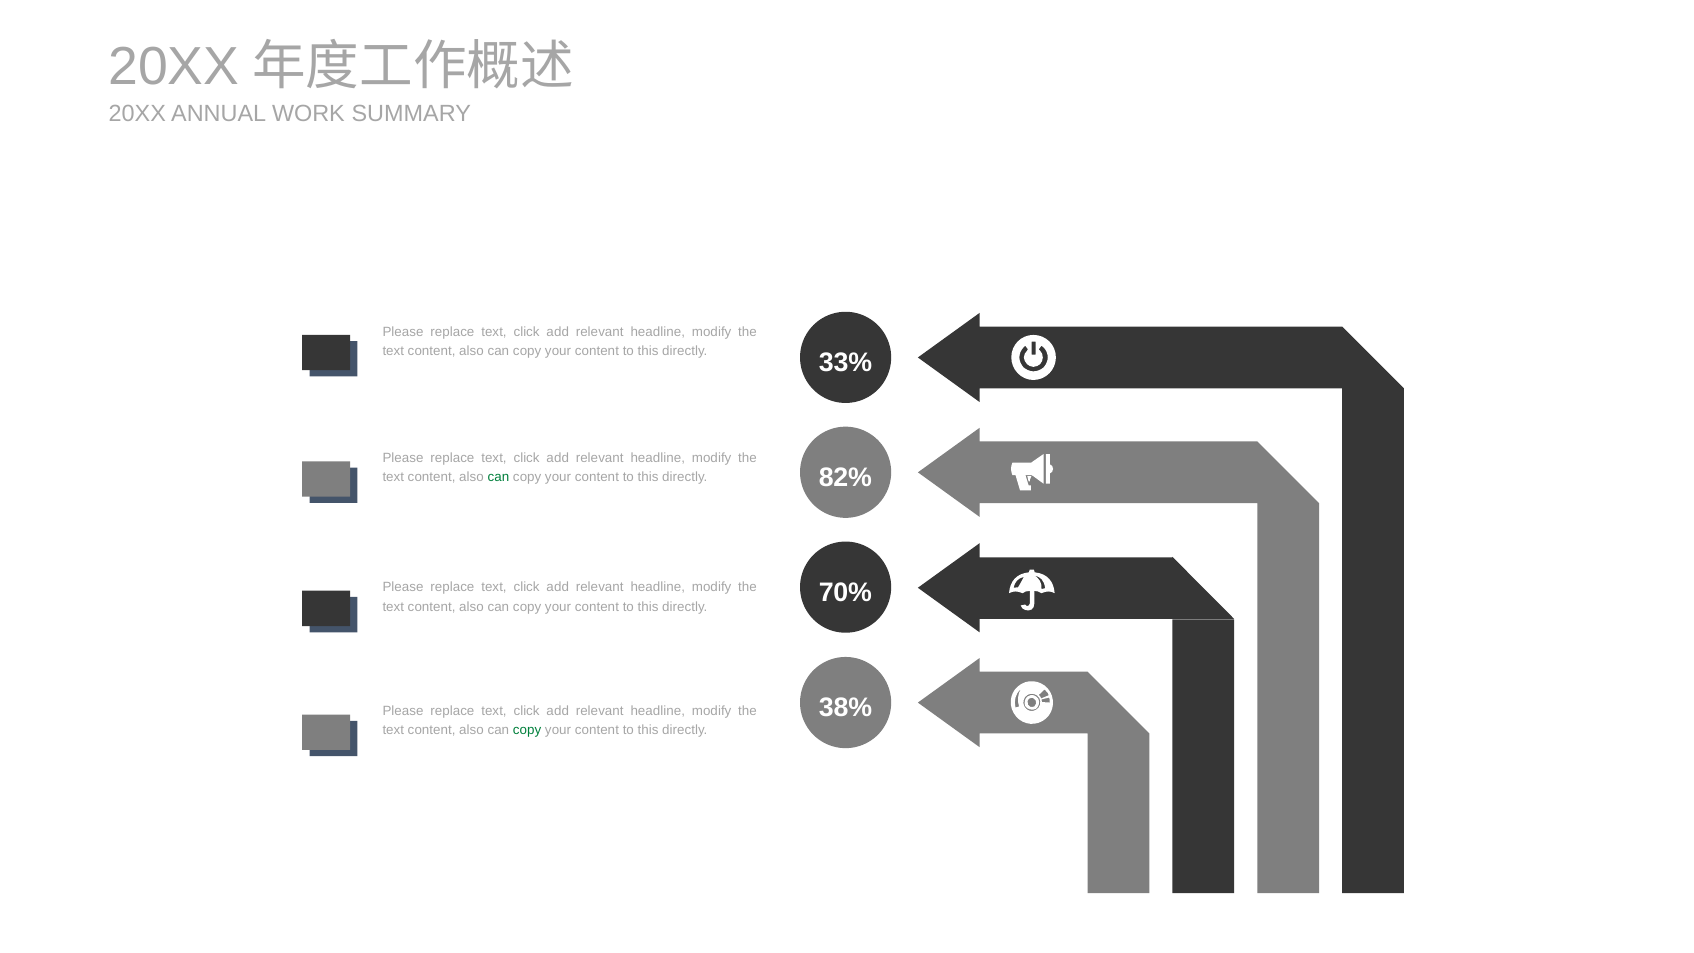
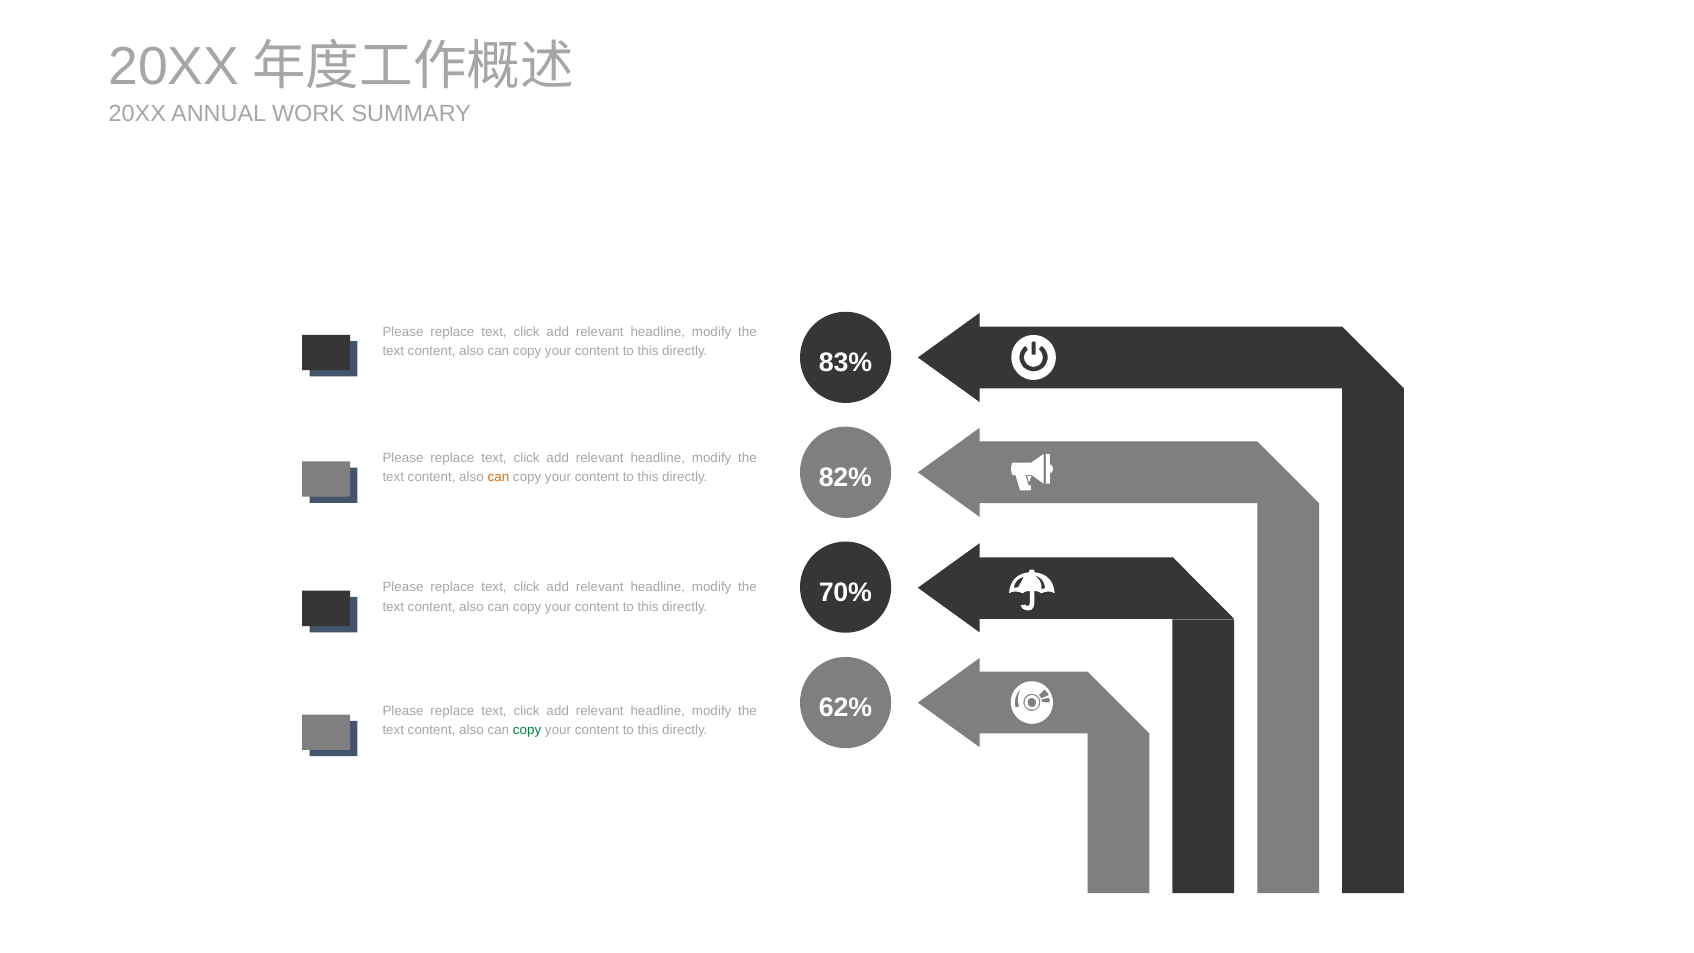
33%: 33% -> 83%
can at (498, 477) colour: green -> orange
38%: 38% -> 62%
